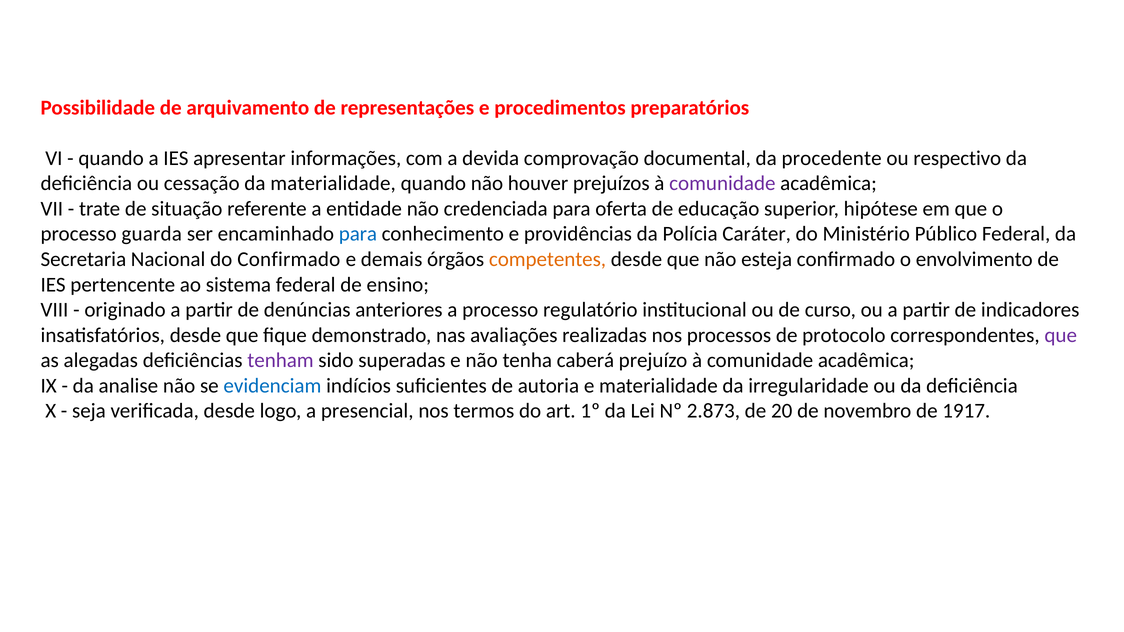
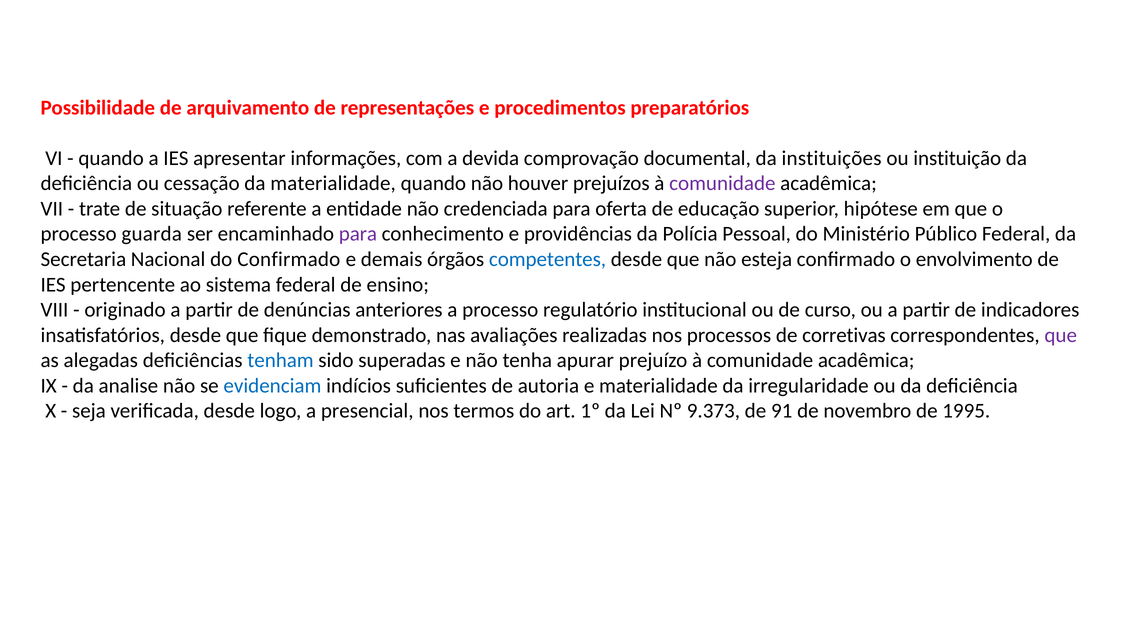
procedente: procedente -> instituições
respectivo: respectivo -> instituição
para at (358, 234) colour: blue -> purple
Caráter: Caráter -> Pessoal
competentes colour: orange -> blue
protocolo: protocolo -> corretivas
tenham colour: purple -> blue
caberá: caberá -> apurar
2.873: 2.873 -> 9.373
20: 20 -> 91
1917: 1917 -> 1995
